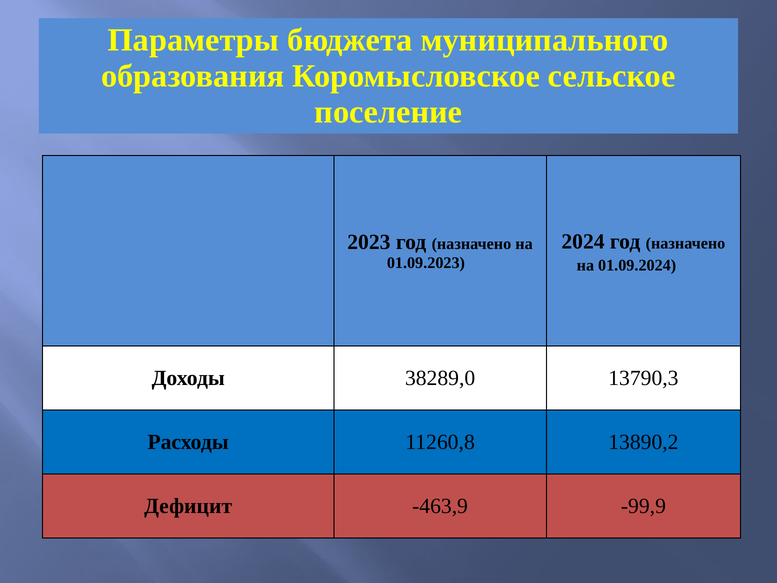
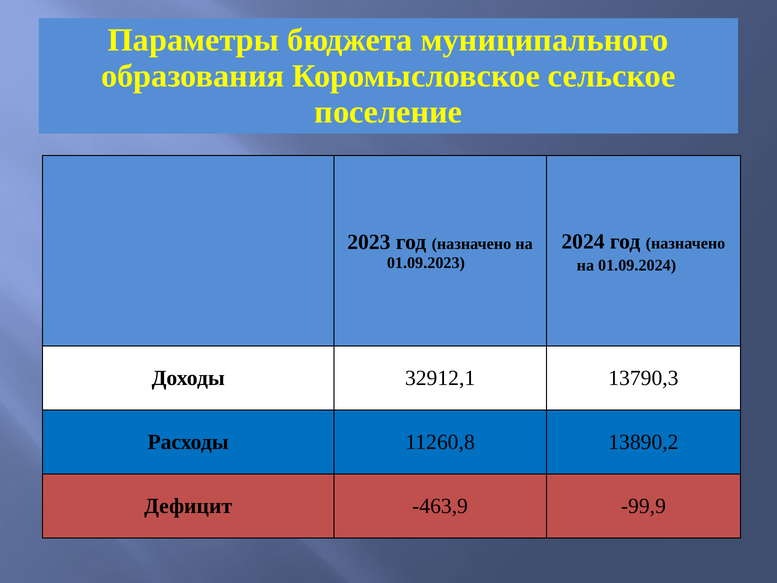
38289,0: 38289,0 -> 32912,1
